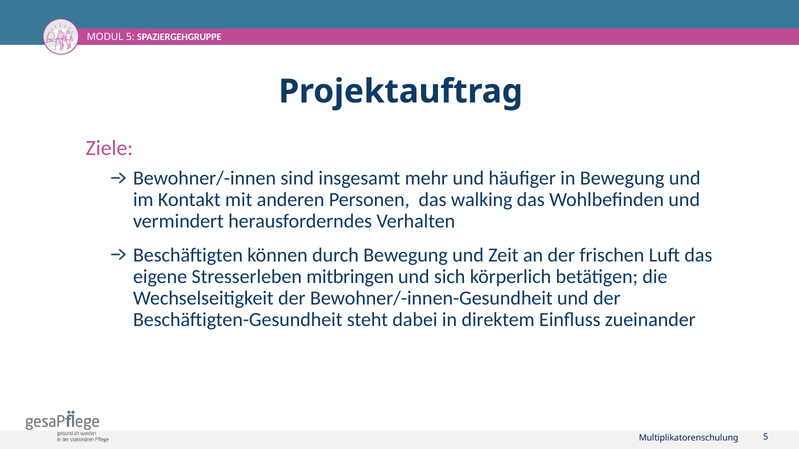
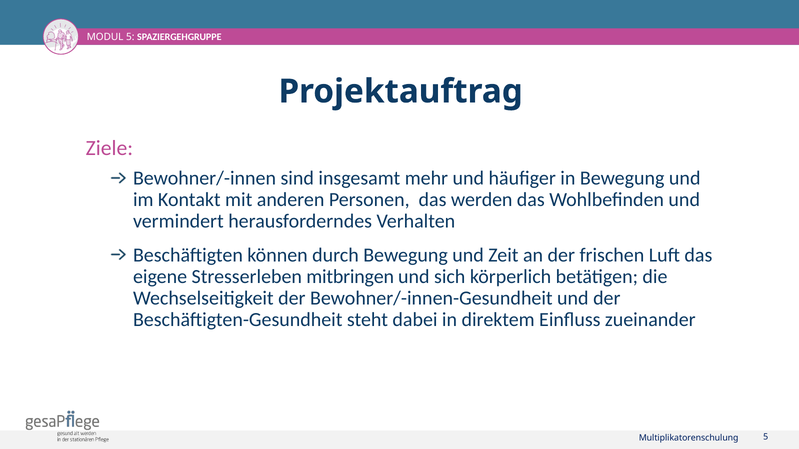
walking: walking -> werden
